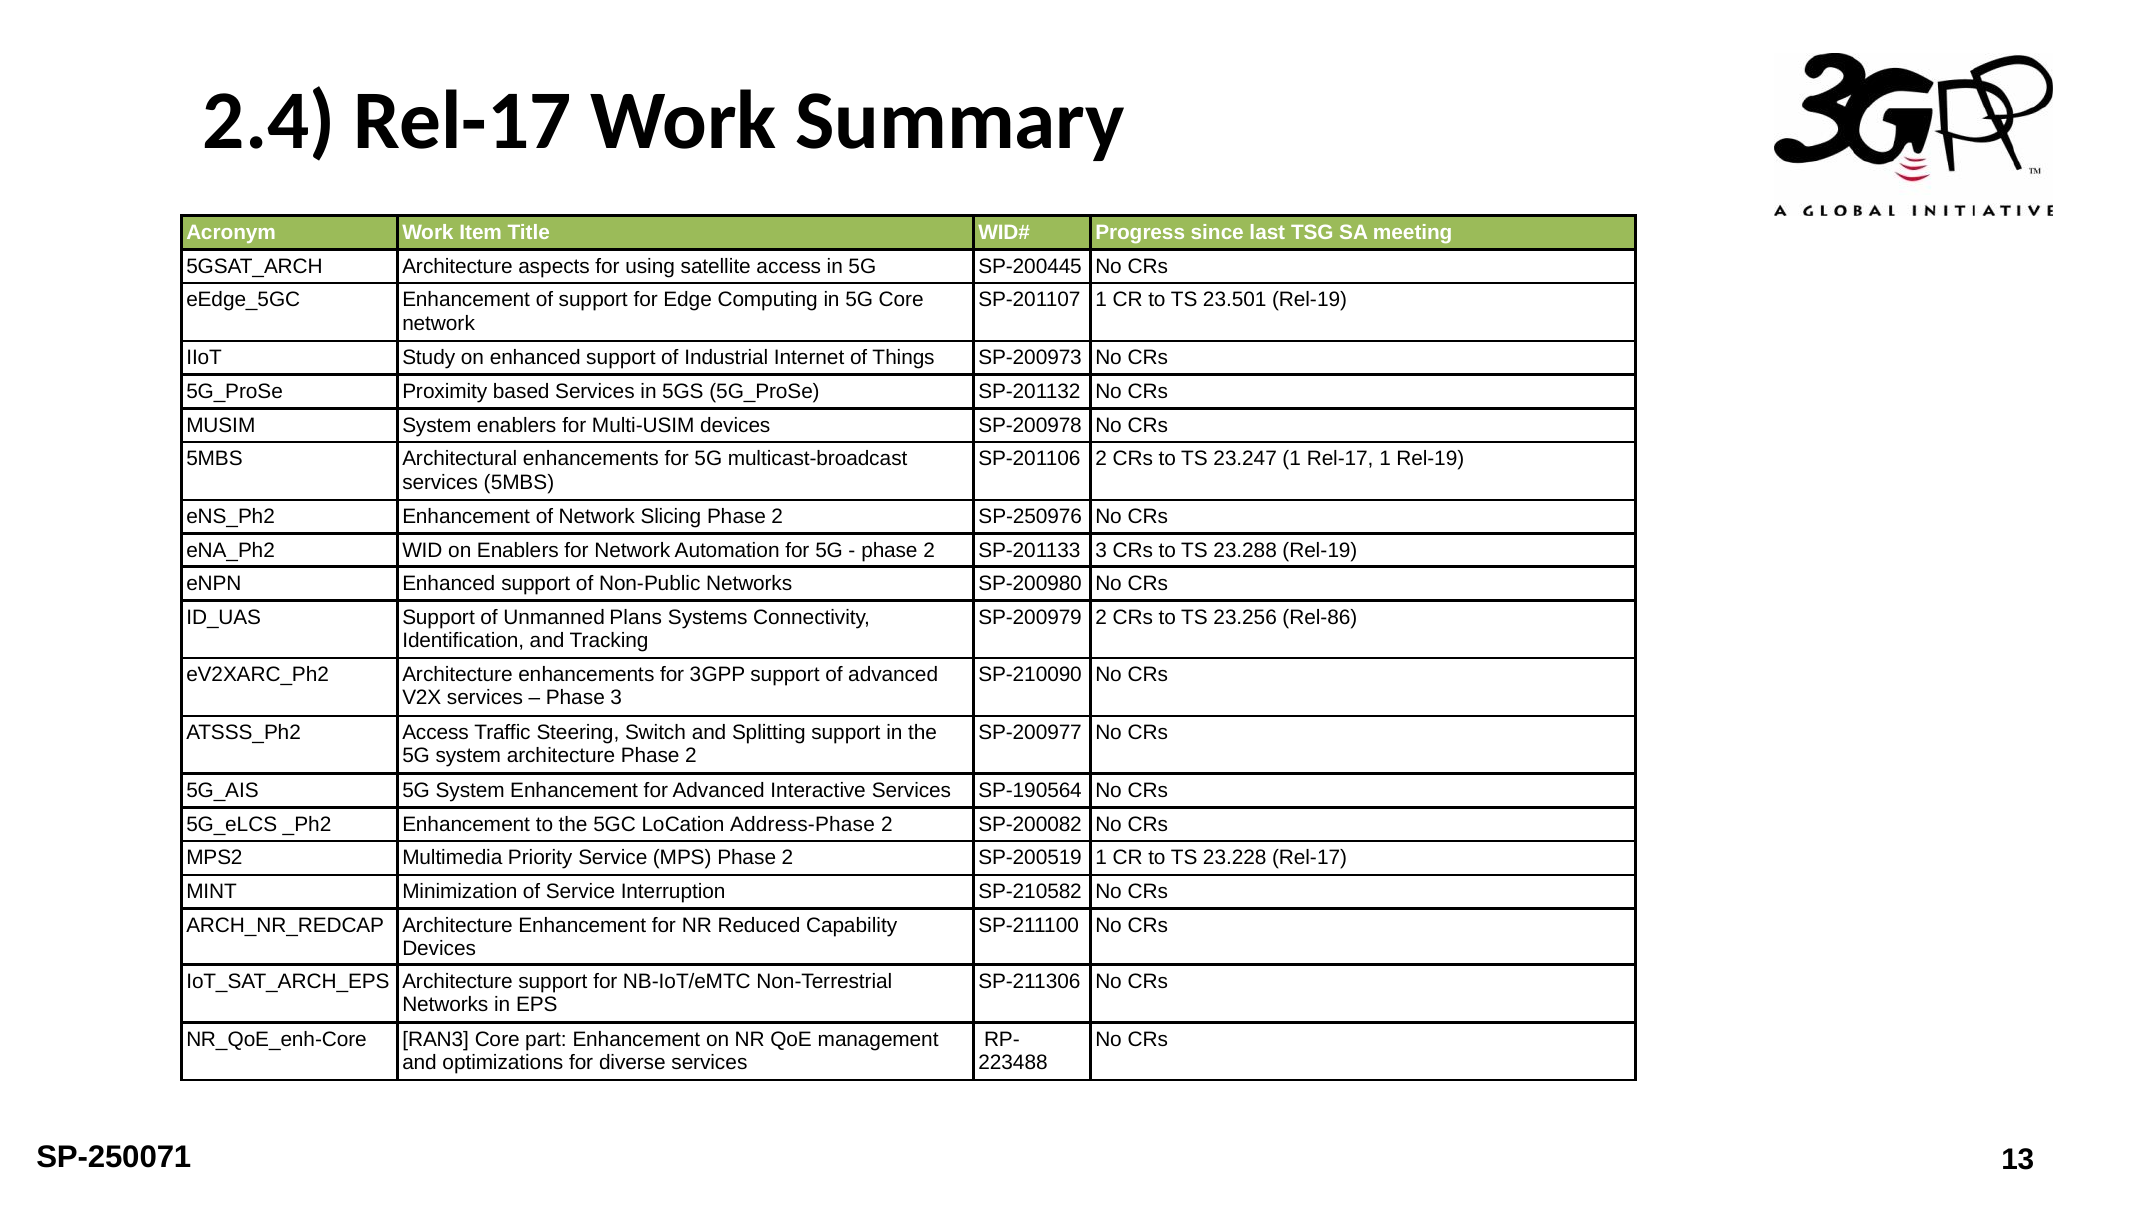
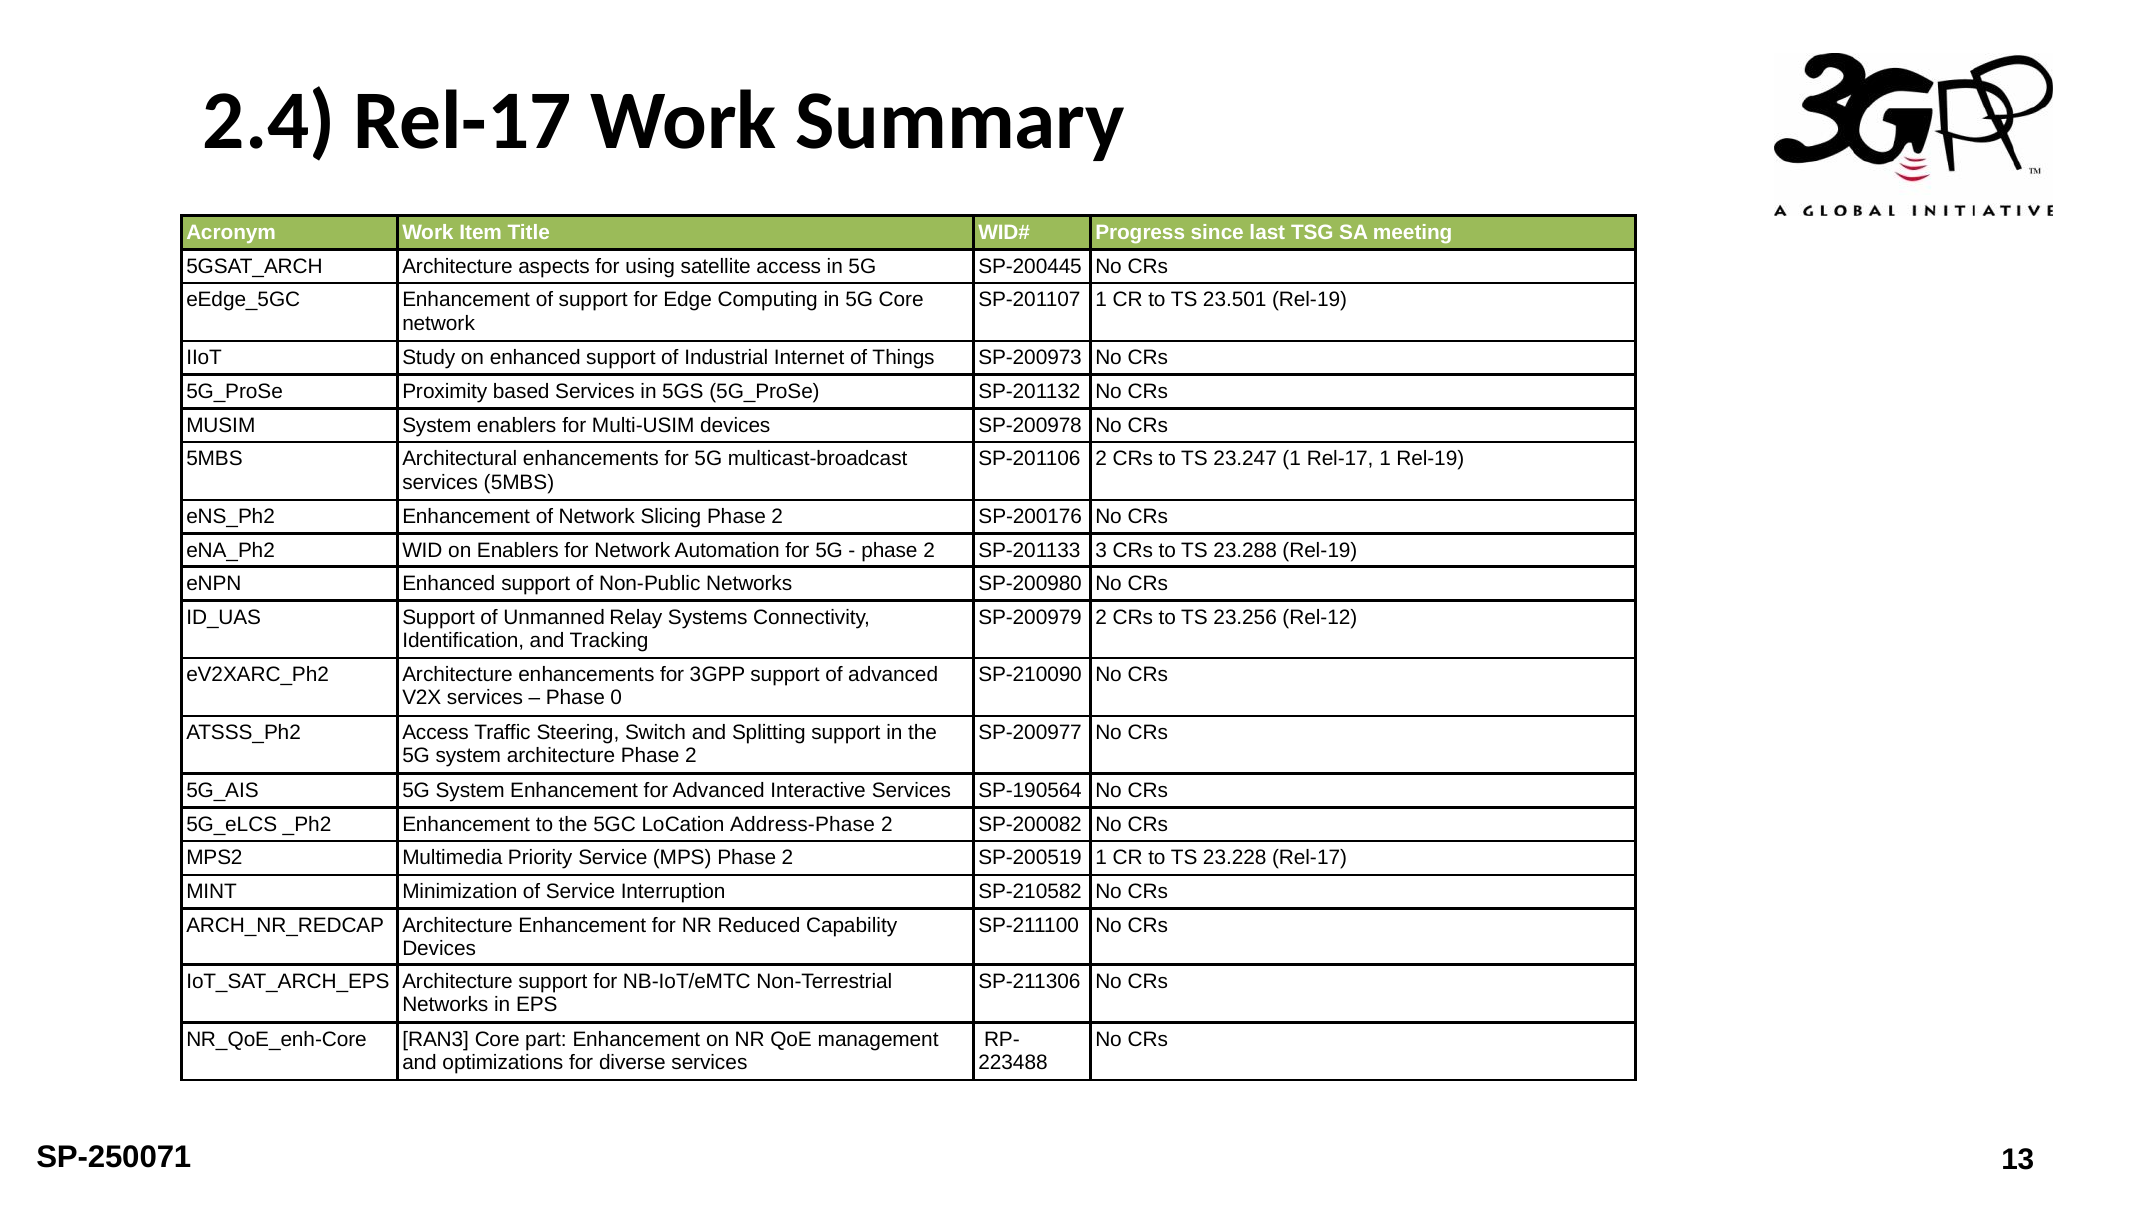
SP-250976: SP-250976 -> SP-200176
Plans: Plans -> Relay
Rel-86: Rel-86 -> Rel-12
Phase 3: 3 -> 0
